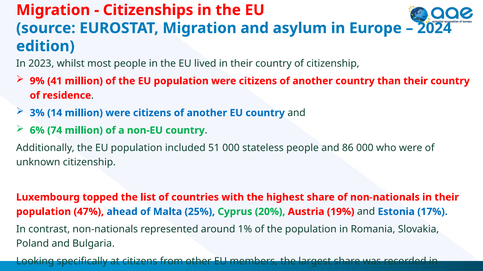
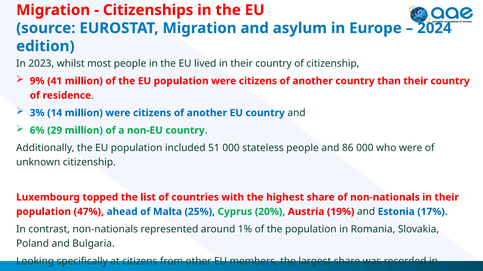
74: 74 -> 29
